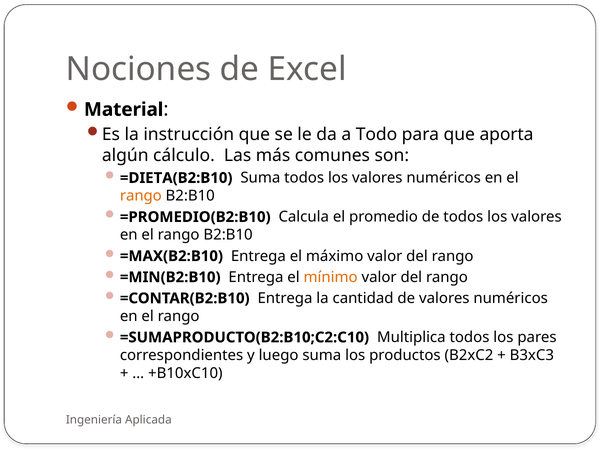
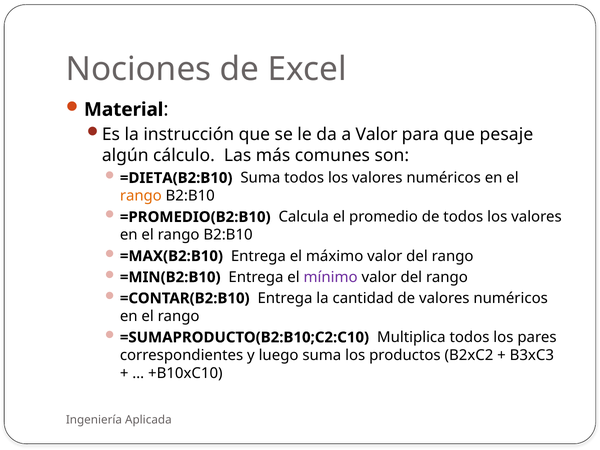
a Todo: Todo -> Valor
aporta: aporta -> pesaje
mínimo colour: orange -> purple
